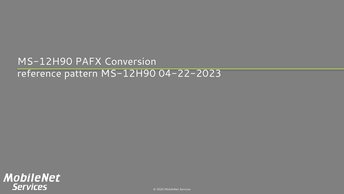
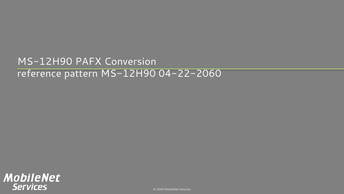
04-22-2023: 04-22-2023 -> 04-22-2060
